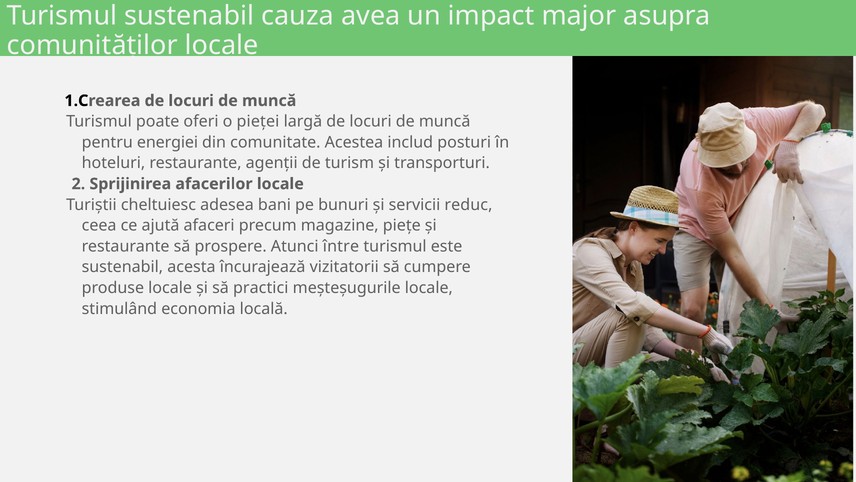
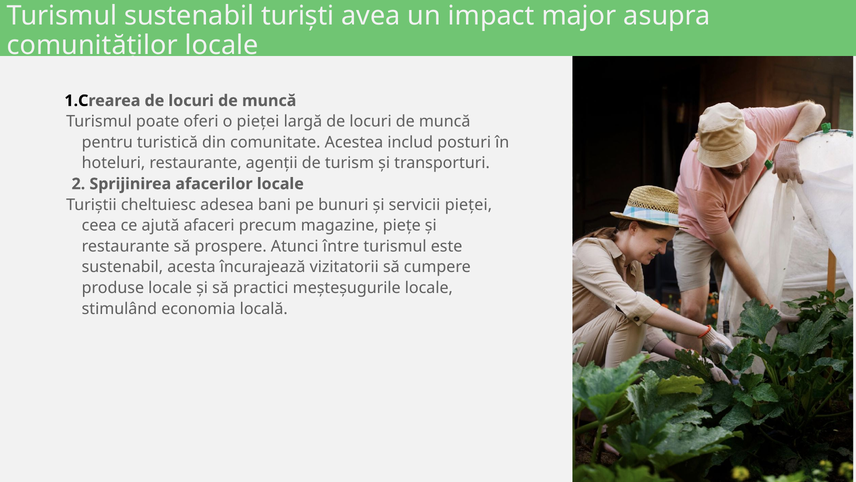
cauza: cauza -> turiști
energiei: energiei -> turistică
servicii reduc: reduc -> pieței
